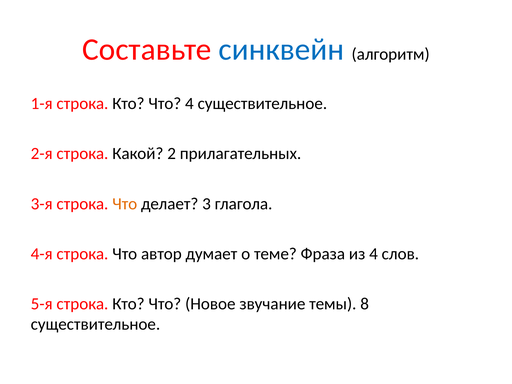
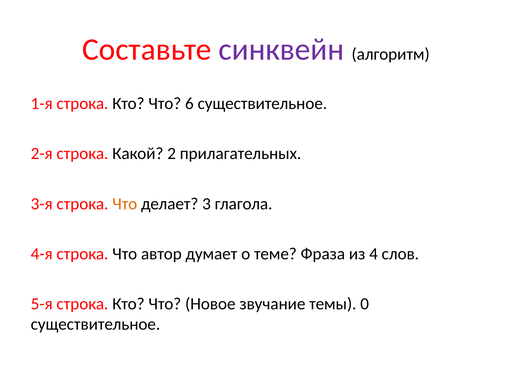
синквейн colour: blue -> purple
Что 4: 4 -> 6
8: 8 -> 0
